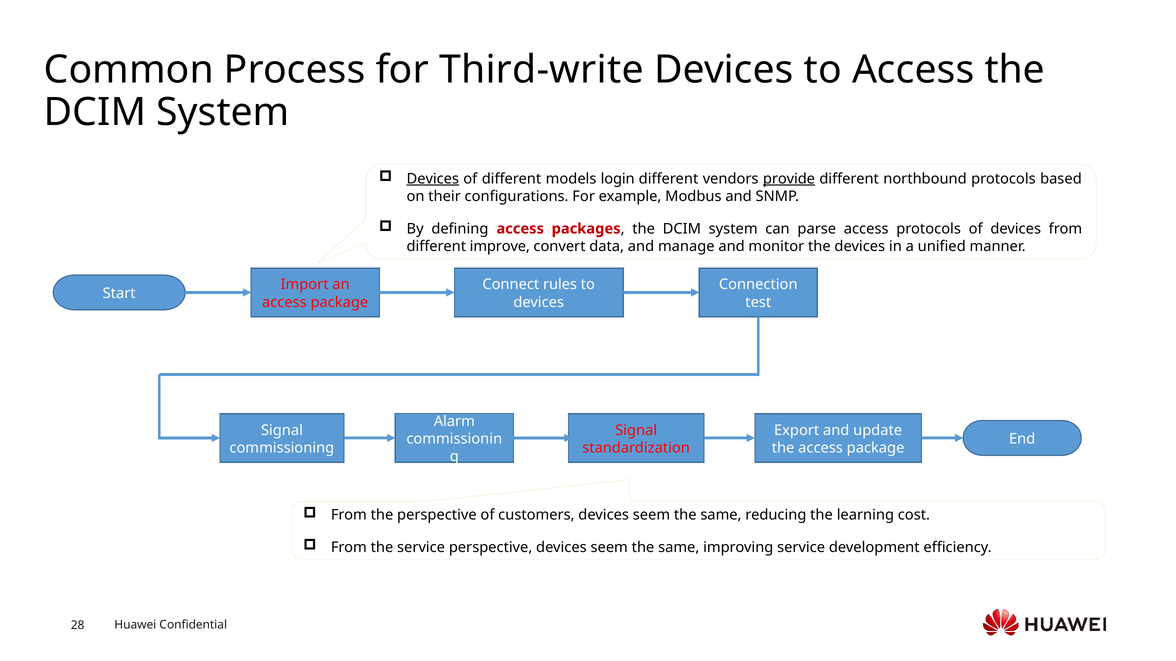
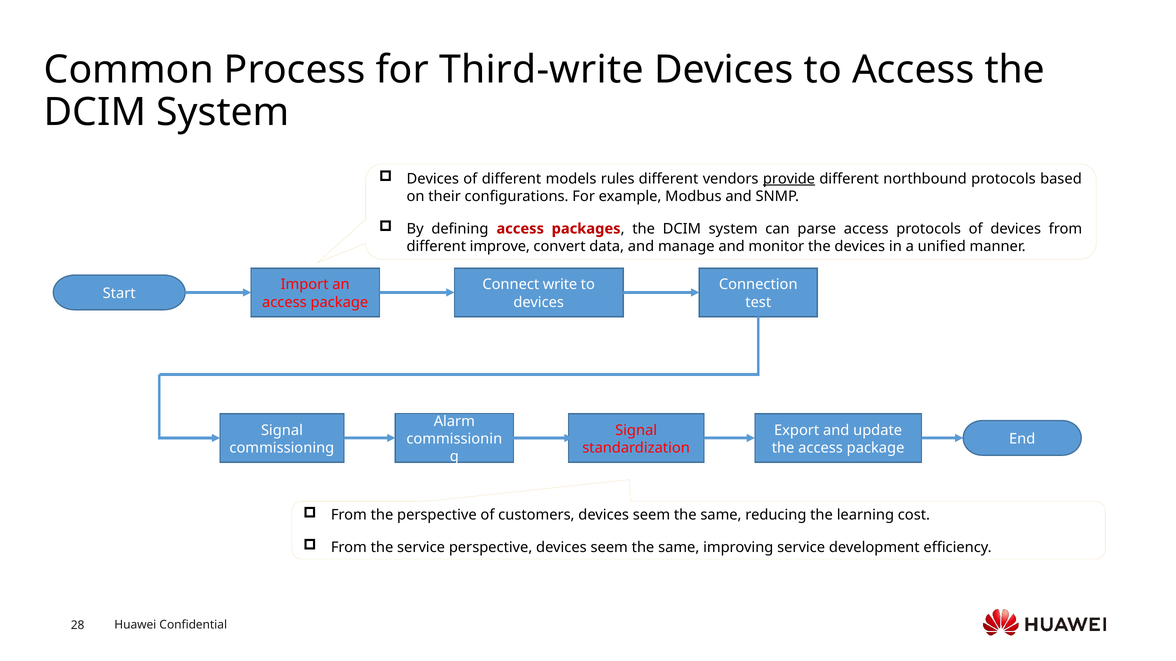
Devices at (433, 179) underline: present -> none
login: login -> rules
rules: rules -> write
